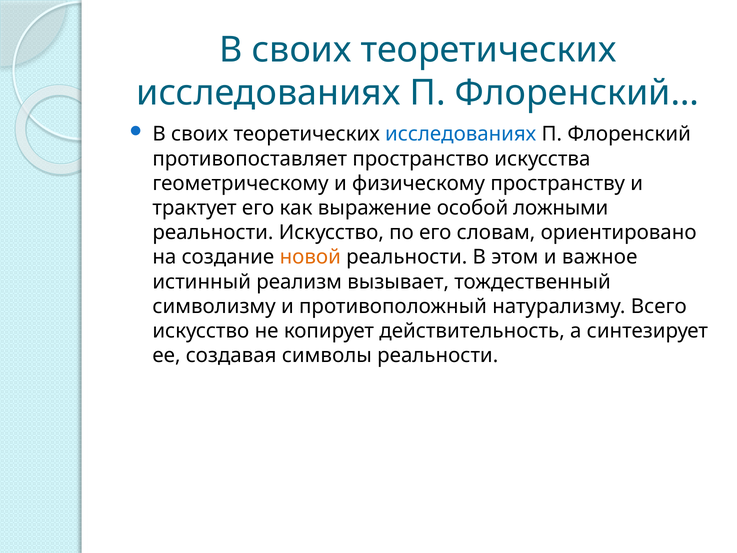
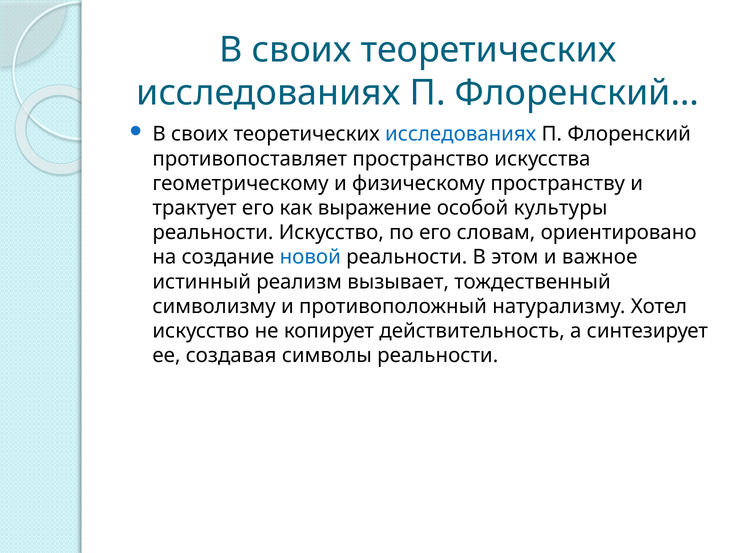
ложными: ложными -> культуры
новой colour: orange -> blue
Всего: Всего -> Хотел
